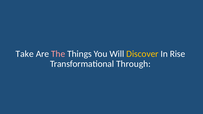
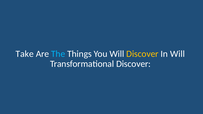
The colour: pink -> light blue
In Rise: Rise -> Will
Transformational Through: Through -> Discover
